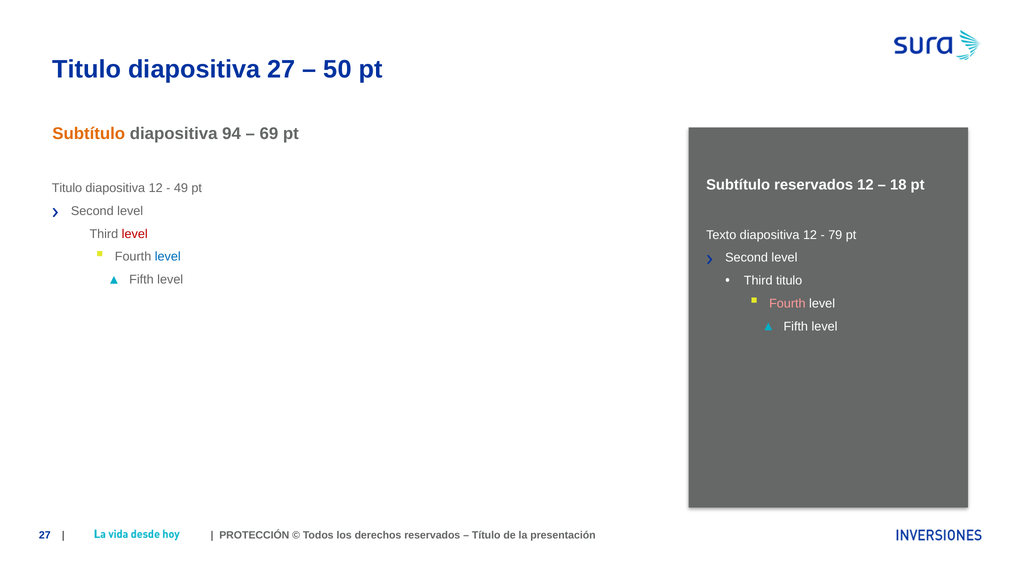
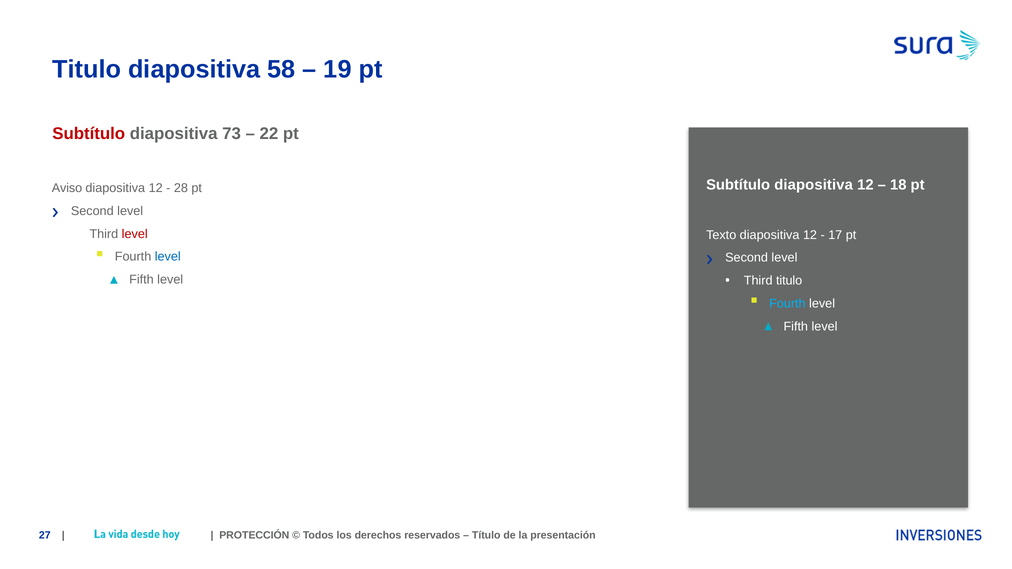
diapositiva 27: 27 -> 58
50: 50 -> 19
Subtítulo at (89, 134) colour: orange -> red
94: 94 -> 73
69: 69 -> 22
reservados at (814, 185): reservados -> diapositiva
Titulo at (67, 188): Titulo -> Aviso
49: 49 -> 28
79: 79 -> 17
Fourth at (787, 304) colour: pink -> light blue
